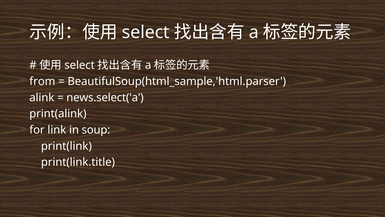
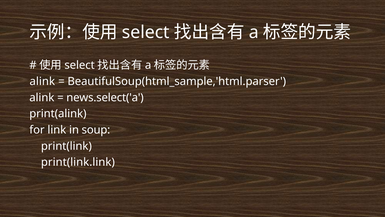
from at (42, 81): from -> alink
print(link.title: print(link.title -> print(link.link
